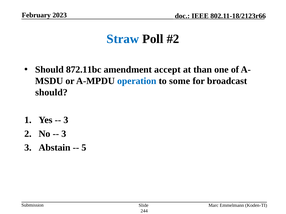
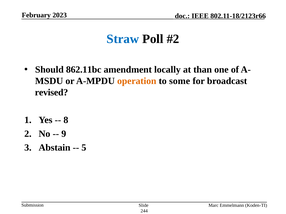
872.11bc: 872.11bc -> 862.11bc
accept: accept -> locally
operation colour: blue -> orange
should at (51, 93): should -> revised
3 at (66, 120): 3 -> 8
3 at (64, 134): 3 -> 9
